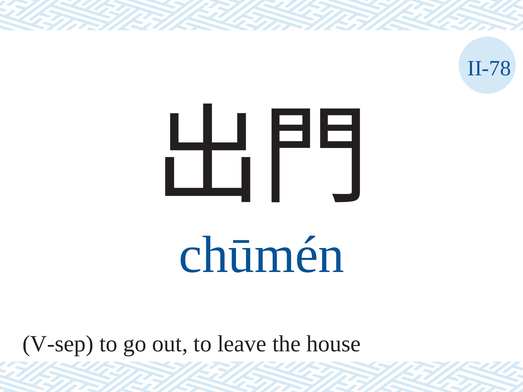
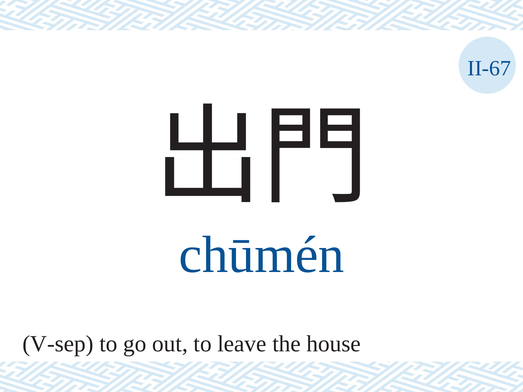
II-78: II-78 -> II-67
